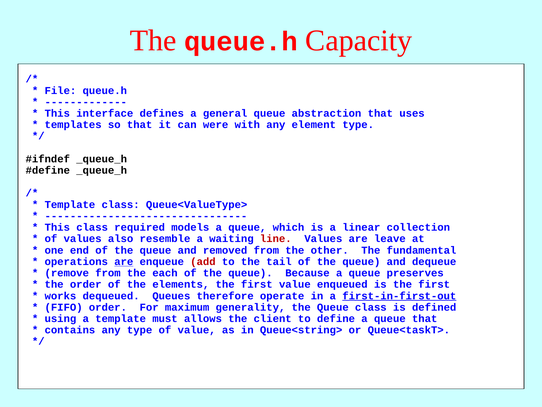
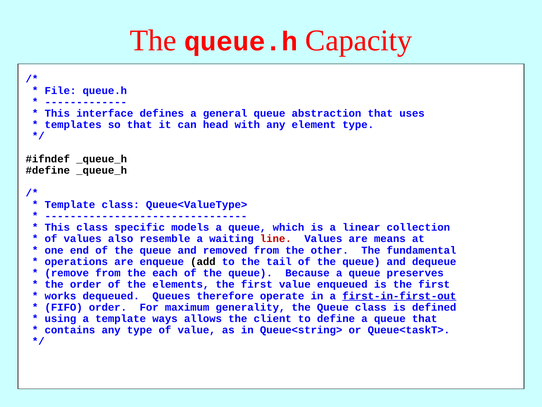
were: were -> head
required: required -> specific
leave: leave -> means
are at (124, 261) underline: present -> none
add colour: red -> black
must: must -> ways
